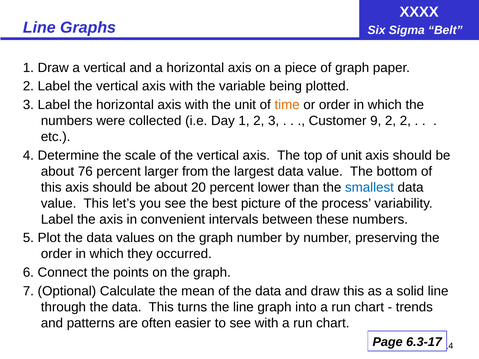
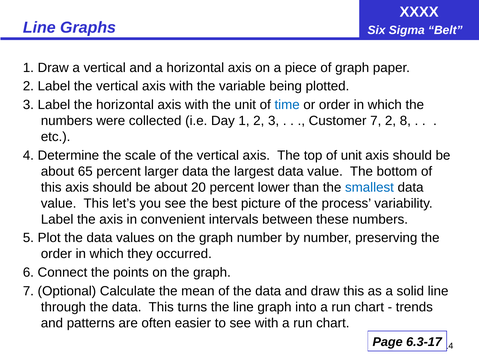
time colour: orange -> blue
Customer 9: 9 -> 7
2 2: 2 -> 8
76: 76 -> 65
larger from: from -> data
